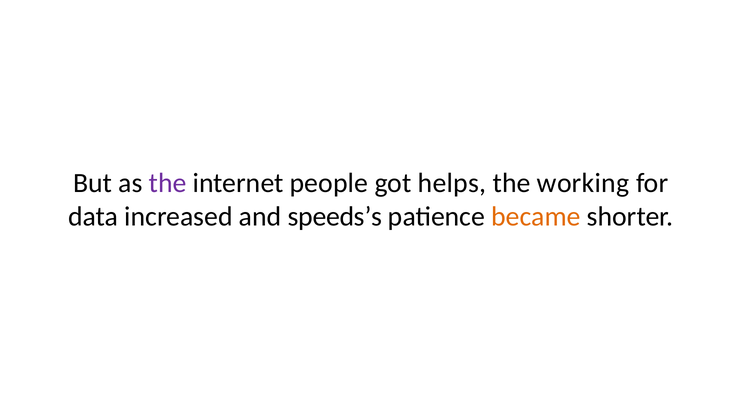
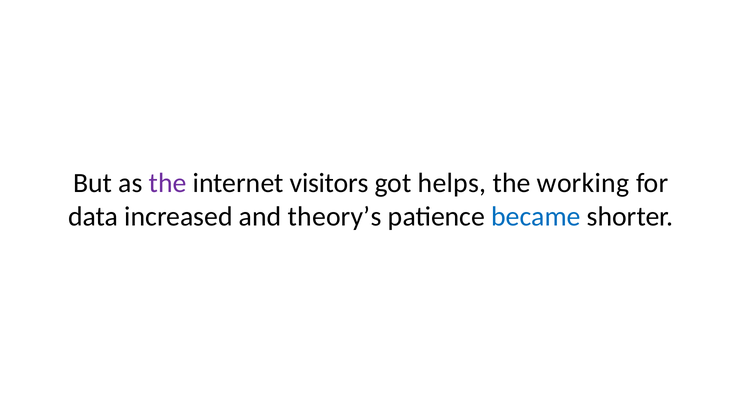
people: people -> visitors
speeds’s: speeds’s -> theory’s
became colour: orange -> blue
